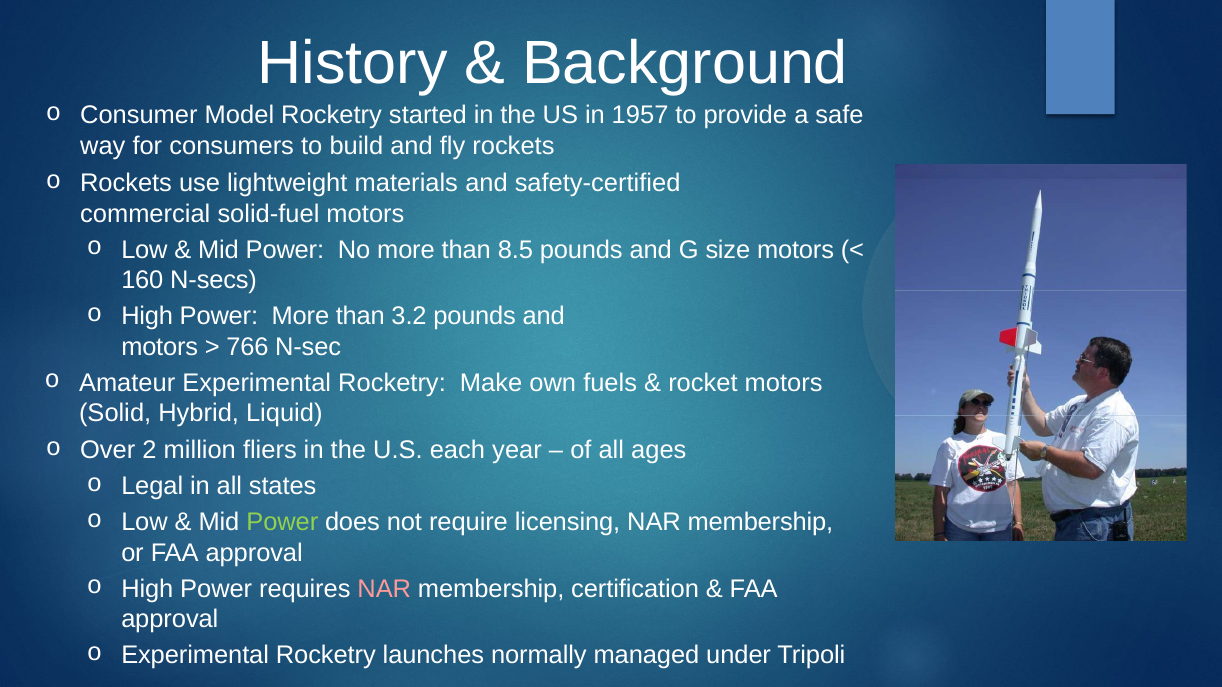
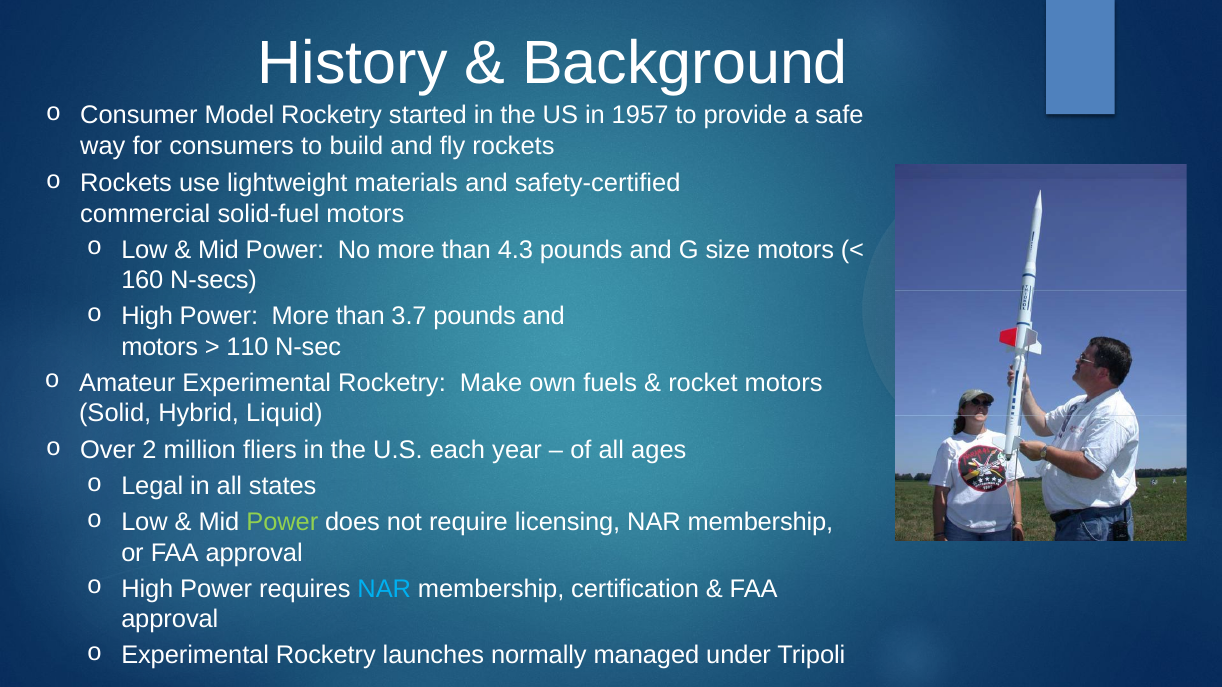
8.5: 8.5 -> 4.3
3.2: 3.2 -> 3.7
766: 766 -> 110
NAR at (384, 589) colour: pink -> light blue
